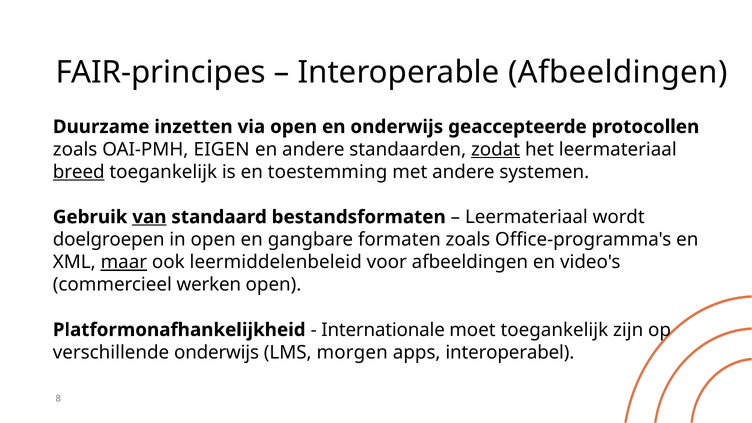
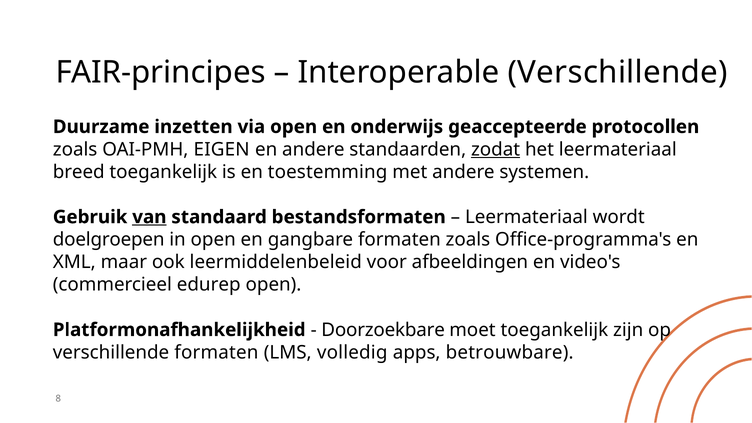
Interoperable Afbeeldingen: Afbeeldingen -> Verschillende
breed underline: present -> none
maar underline: present -> none
werken: werken -> edurep
Internationale: Internationale -> Doorzoekbare
verschillende onderwijs: onderwijs -> formaten
morgen: morgen -> volledig
interoperabel: interoperabel -> betrouwbare
